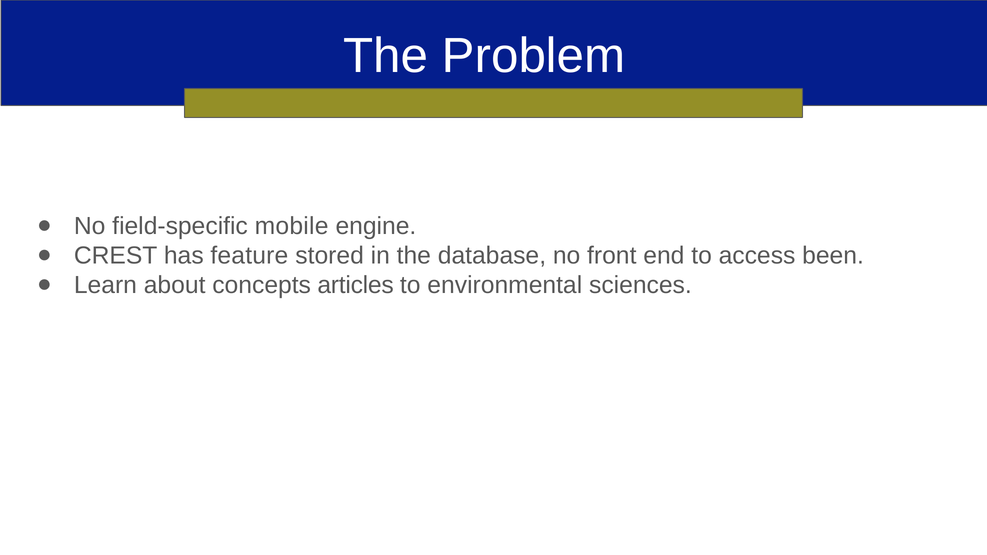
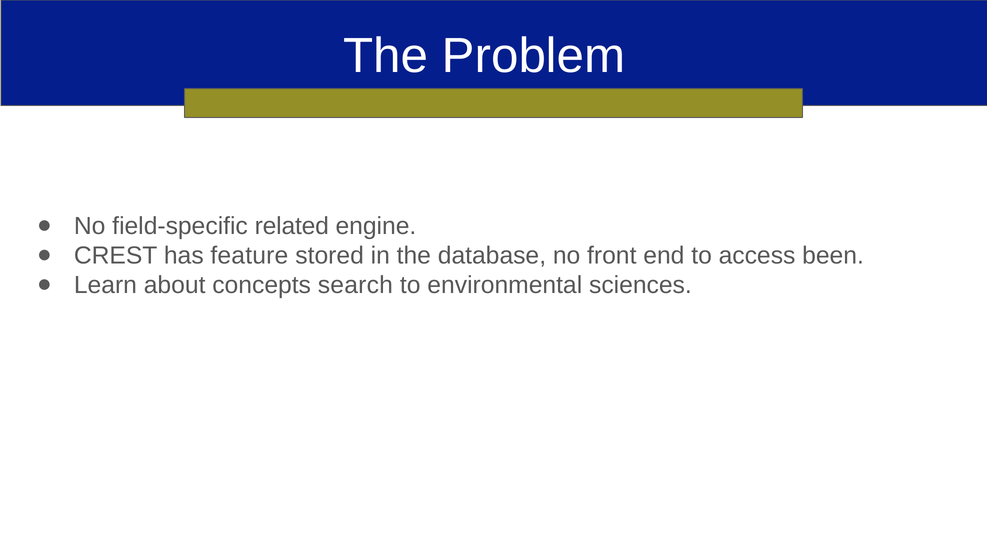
mobile: mobile -> related
articles: articles -> search
